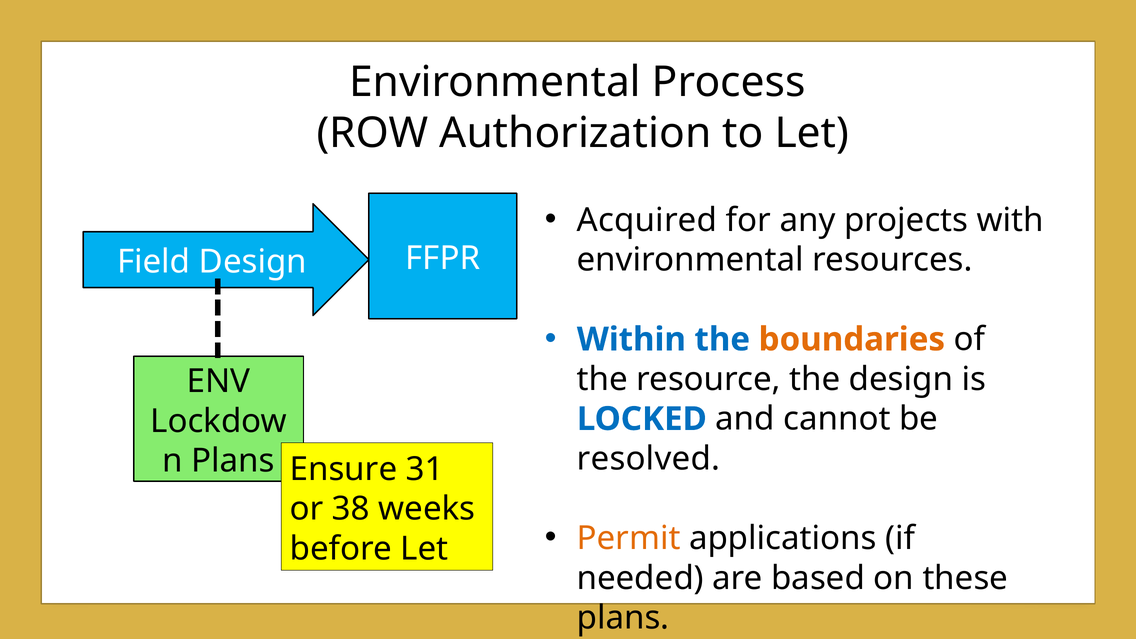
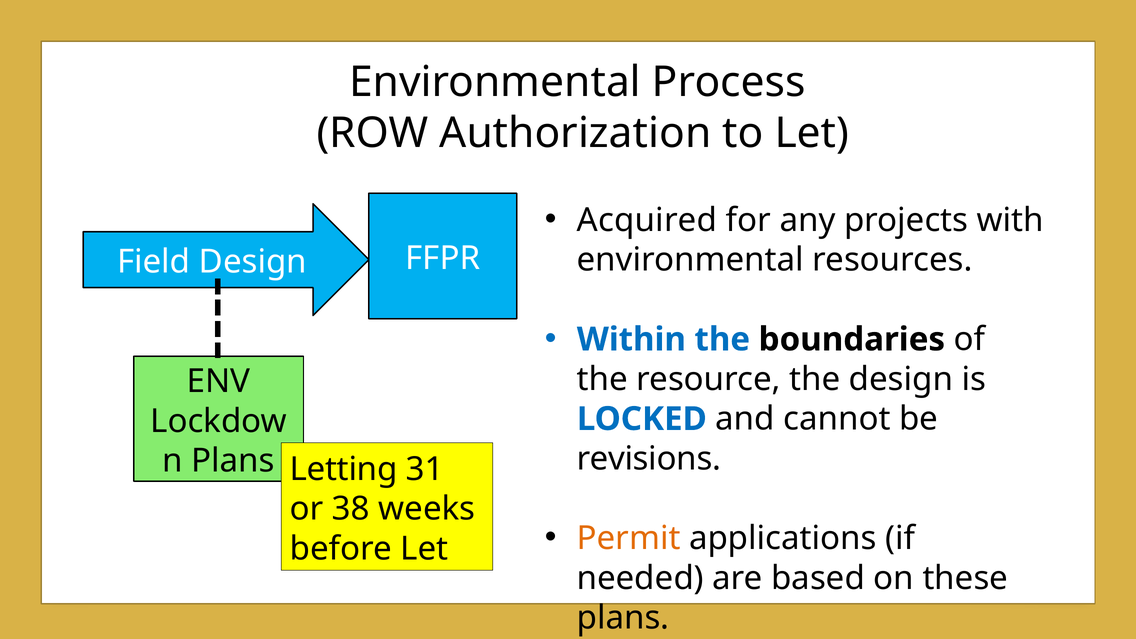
boundaries colour: orange -> black
resolved: resolved -> revisions
Ensure: Ensure -> Letting
